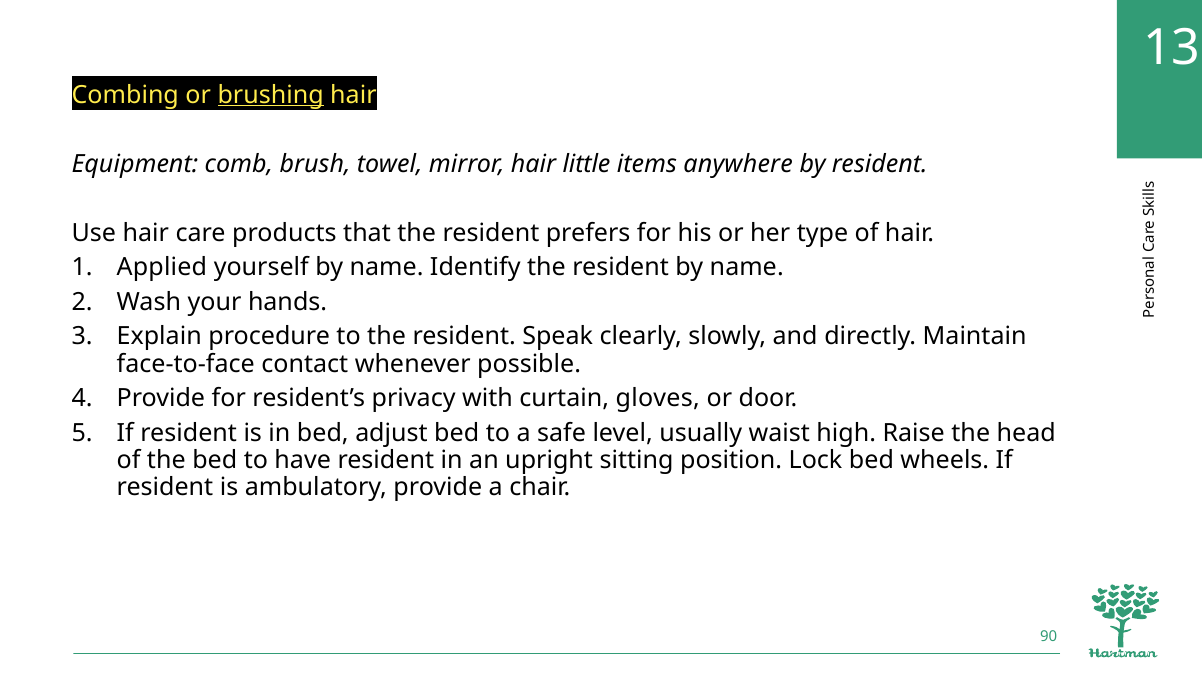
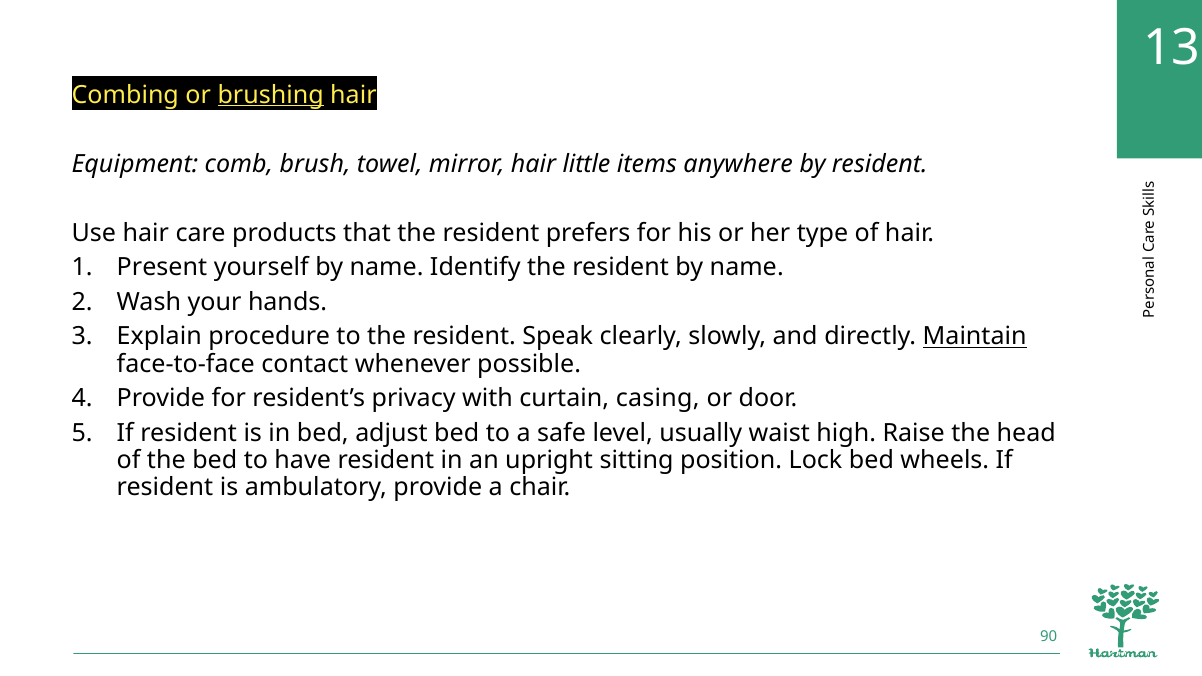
Applied: Applied -> Present
Maintain underline: none -> present
gloves: gloves -> casing
